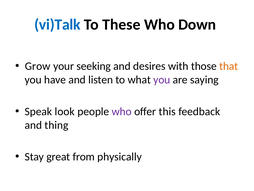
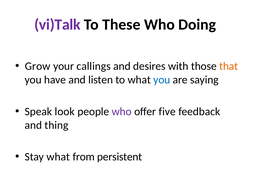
vi)Talk colour: blue -> purple
Down: Down -> Doing
seeking: seeking -> callings
you at (162, 80) colour: purple -> blue
this: this -> five
Stay great: great -> what
physically: physically -> persistent
